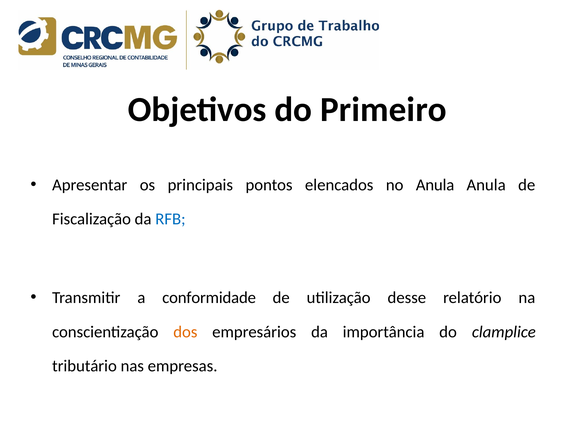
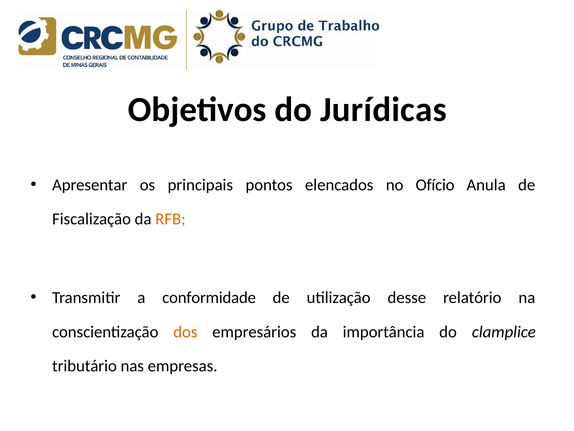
Primeiro: Primeiro -> Jurídicas
no Anula: Anula -> Ofício
RFB colour: blue -> orange
